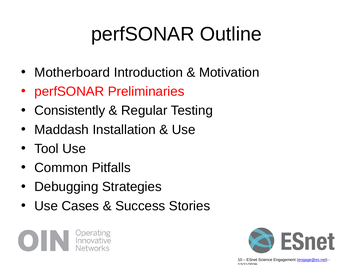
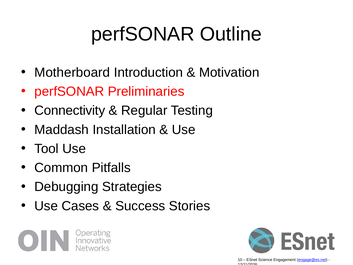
Consistently: Consistently -> Connectivity
